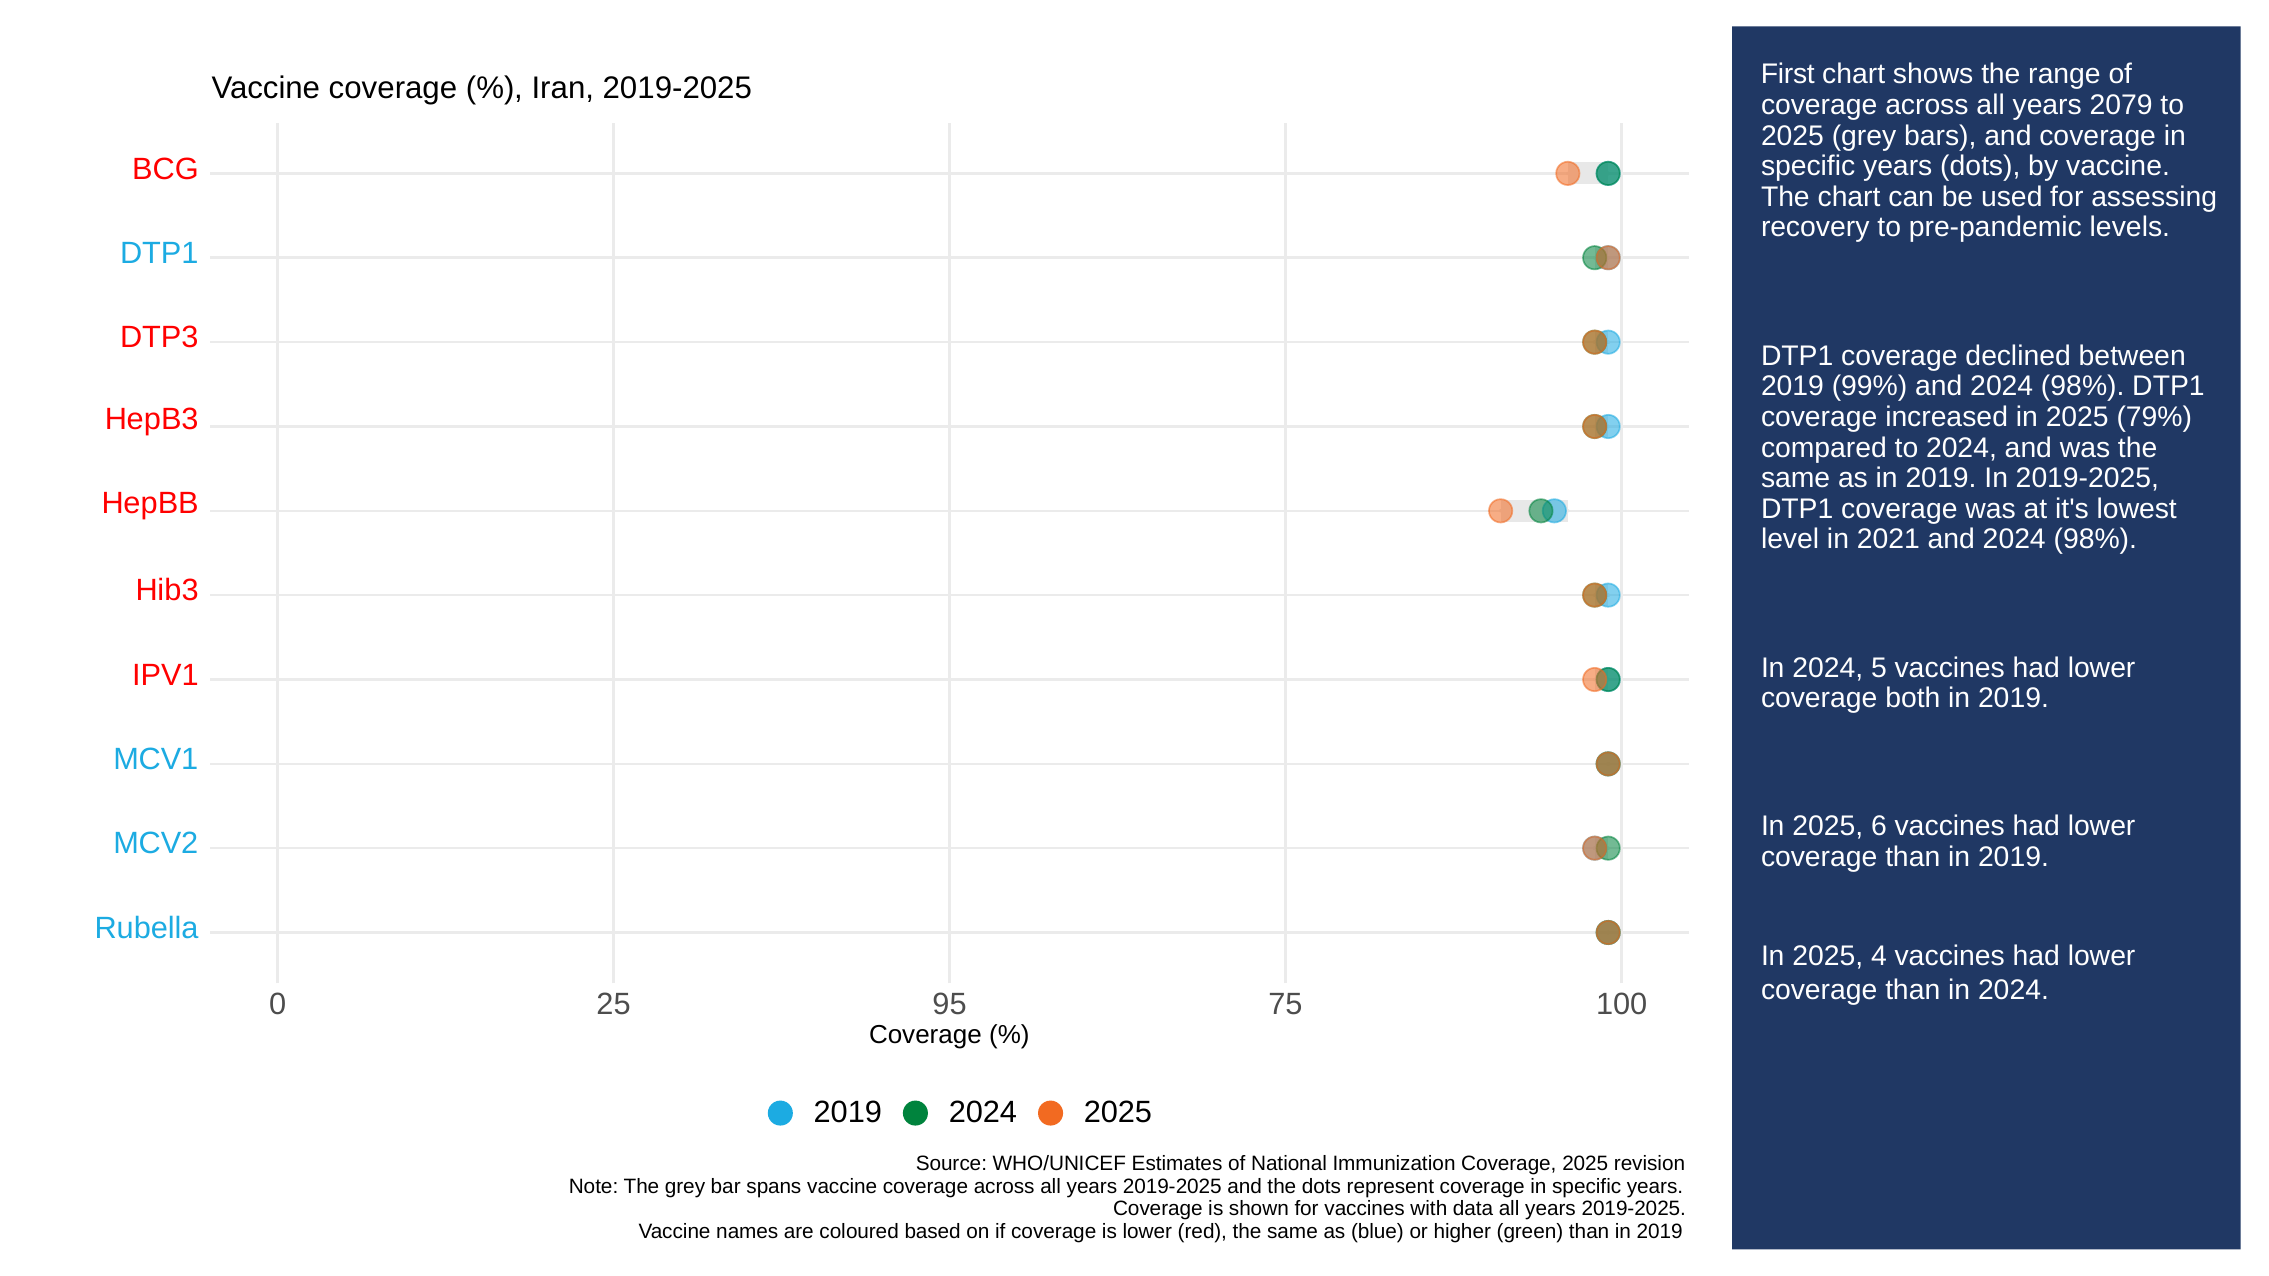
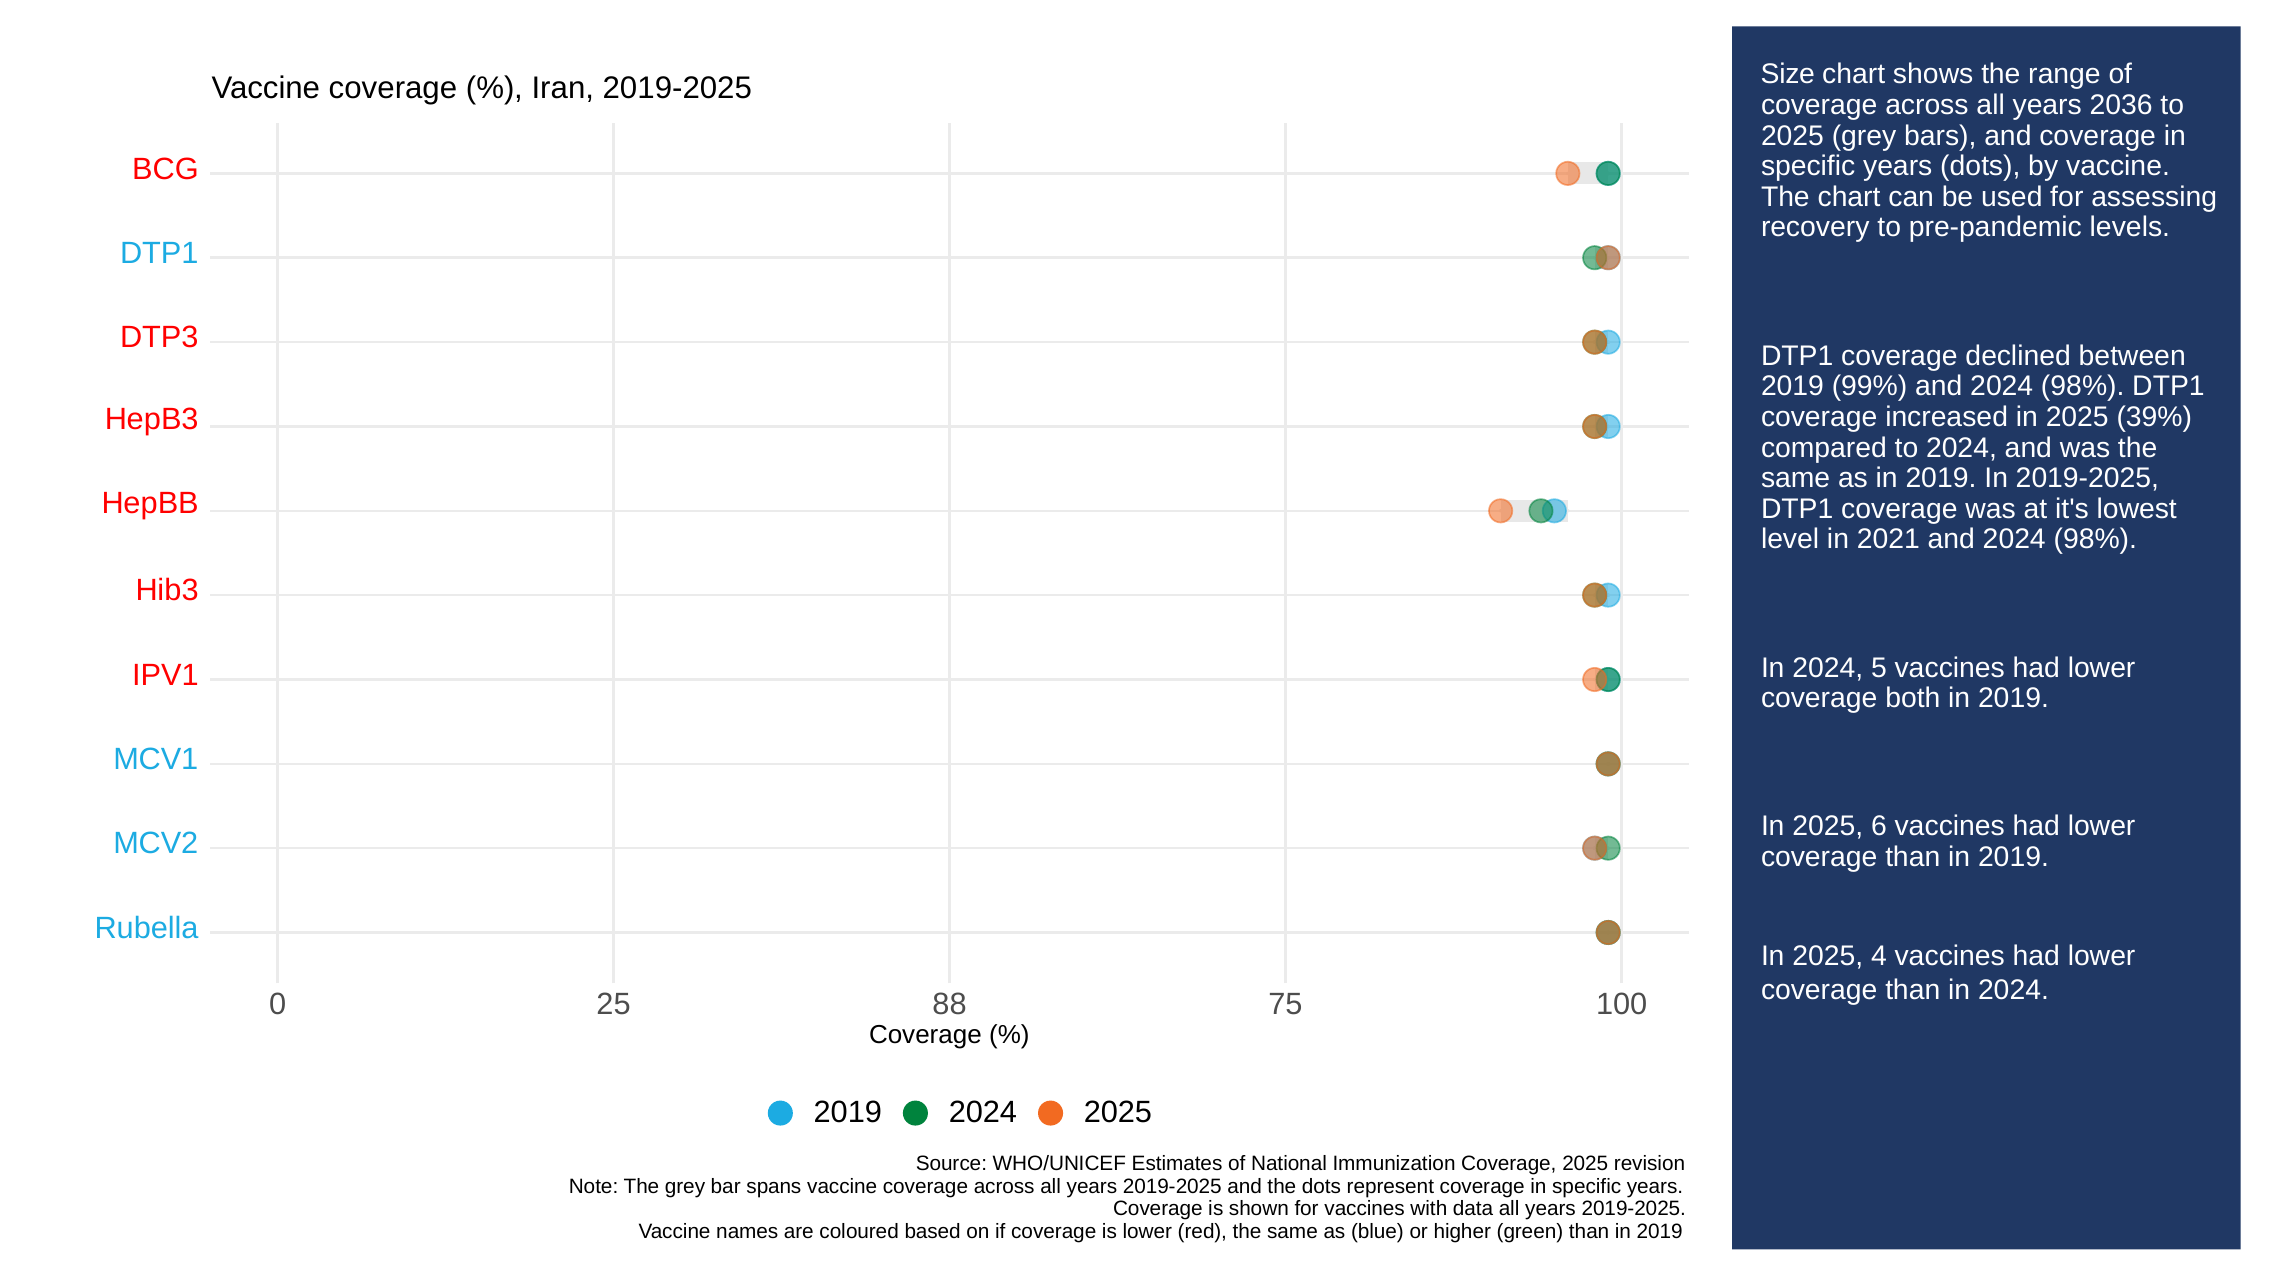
First: First -> Size
2079: 2079 -> 2036
79%: 79% -> 39%
95: 95 -> 88
